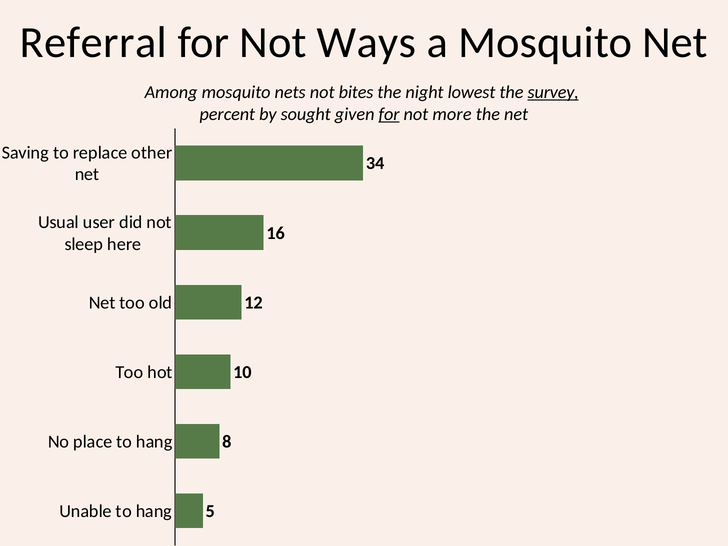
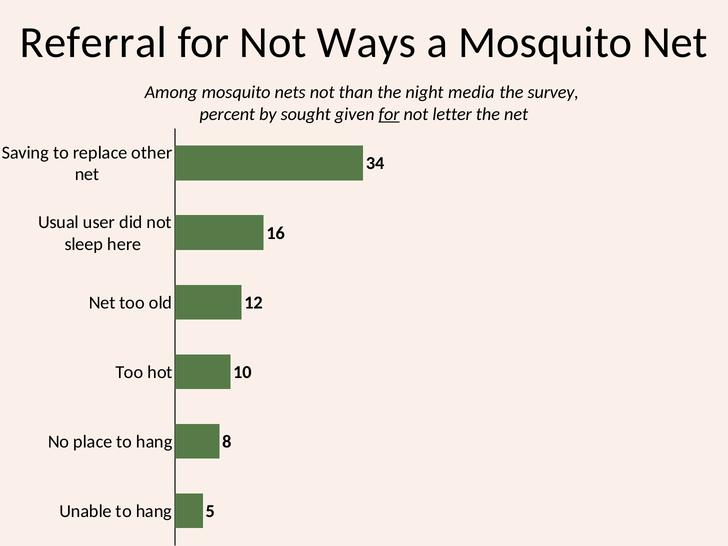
bites: bites -> than
lowest: lowest -> media
survey underline: present -> none
more: more -> letter
